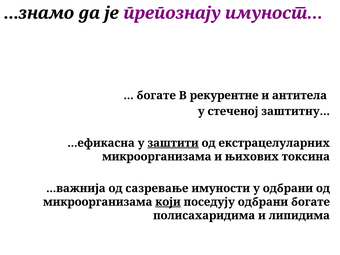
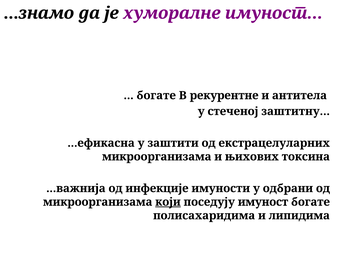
препознају: препознају -> хуморалне
заштити underline: present -> none
сазревање: сазревање -> инфекције
поседују одбрани: одбрани -> имуност
